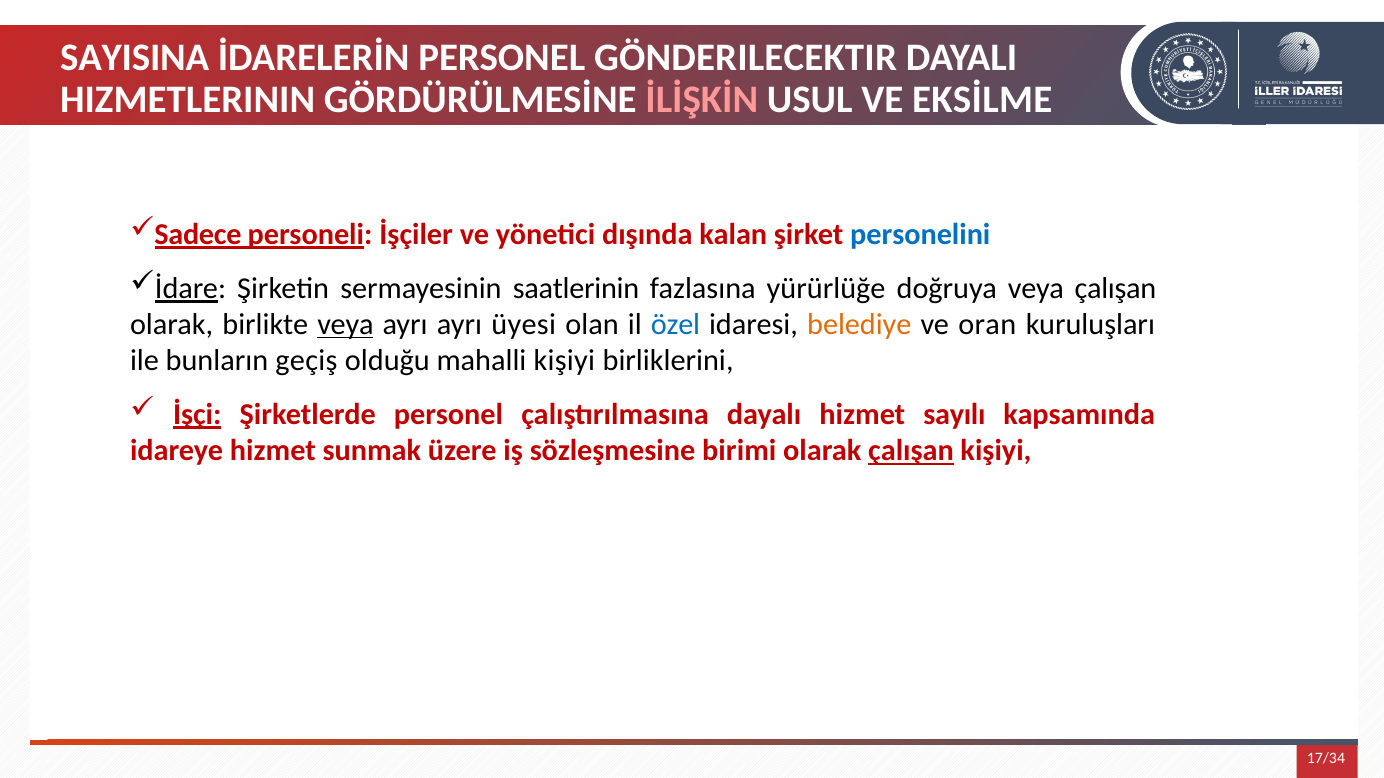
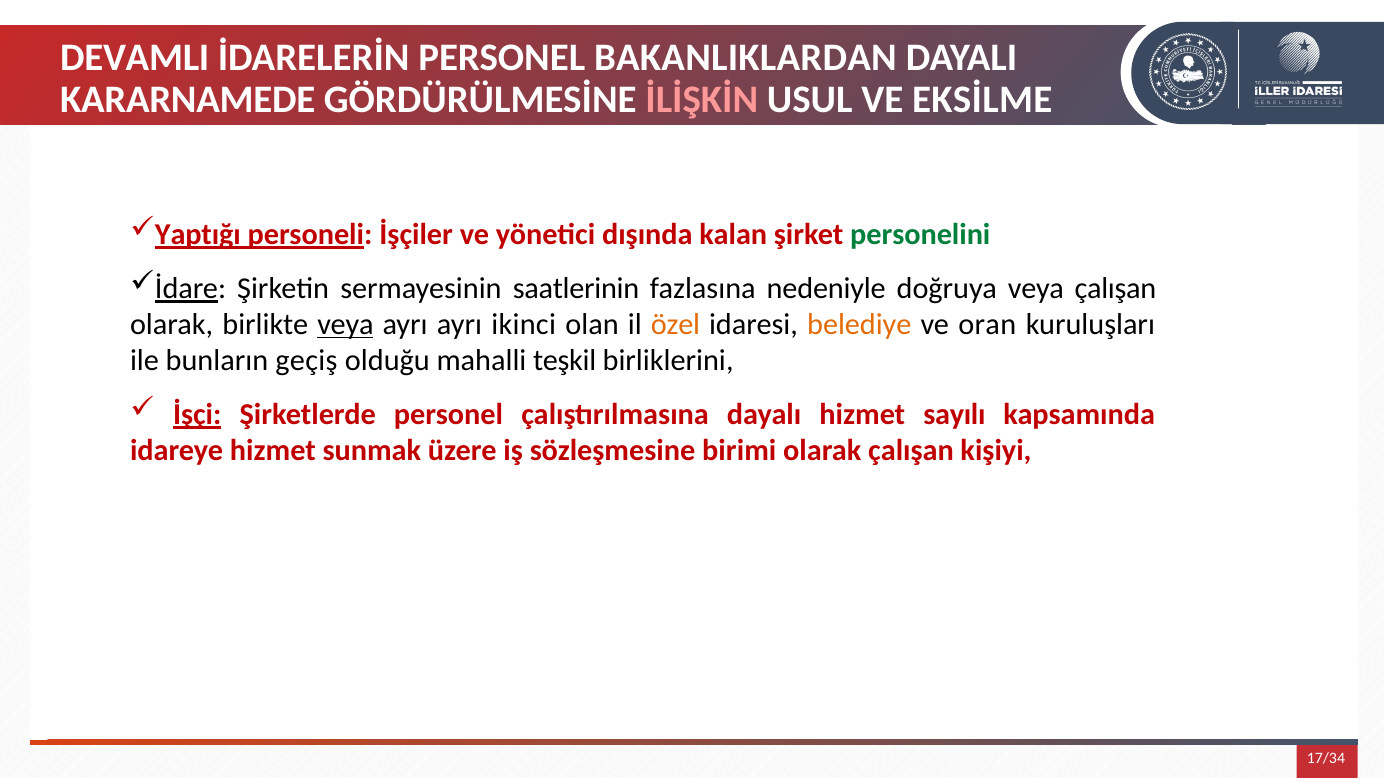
SAYISINA: SAYISINA -> DEVAMLI
GÖNDERILECEKTIR: GÖNDERILECEKTIR -> BAKANLIKLARDAN
HIZMETLERININ: HIZMETLERININ -> KARARNAMEDE
Sadece: Sadece -> Yaptığı
personelini colour: blue -> green
yürürlüğe: yürürlüğe -> nedeniyle
üyesi: üyesi -> ikinci
özel colour: blue -> orange
mahalli kişiyi: kişiyi -> teşkil
çalışan at (911, 451) underline: present -> none
